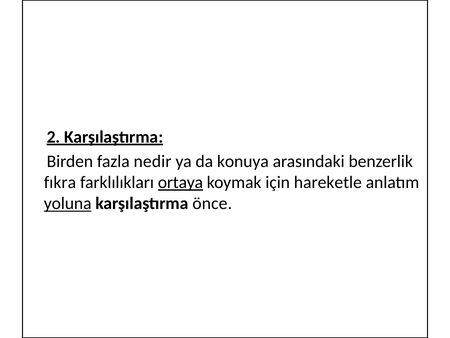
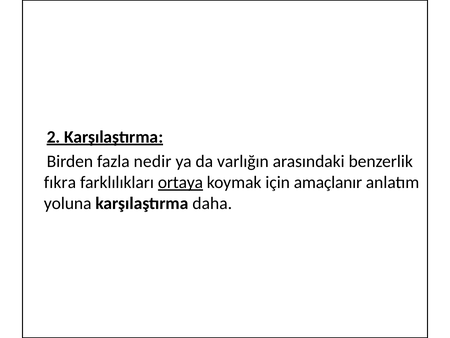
konuya: konuya -> varlığın
hareketle: hareketle -> amaçlanır
yoluna underline: present -> none
önce: önce -> daha
